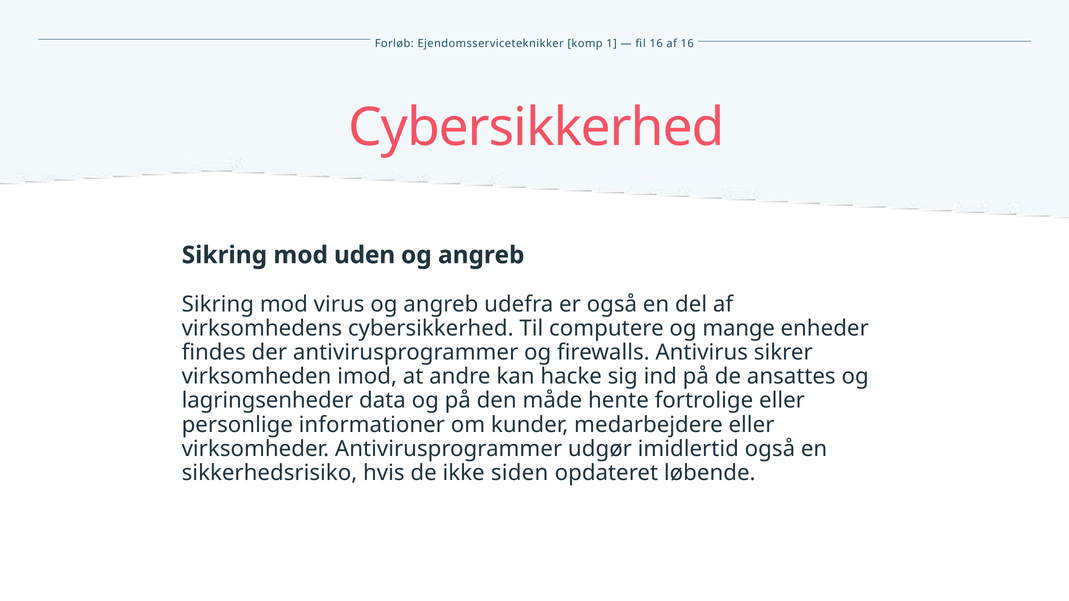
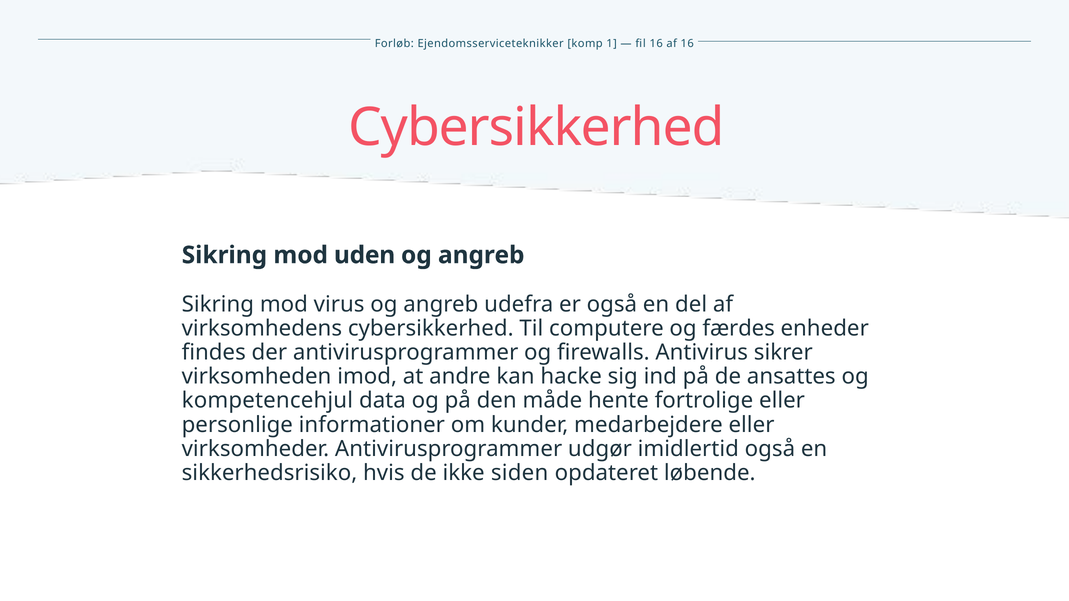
mange: mange -> færdes
lagringsenheder: lagringsenheder -> kompetencehjul
